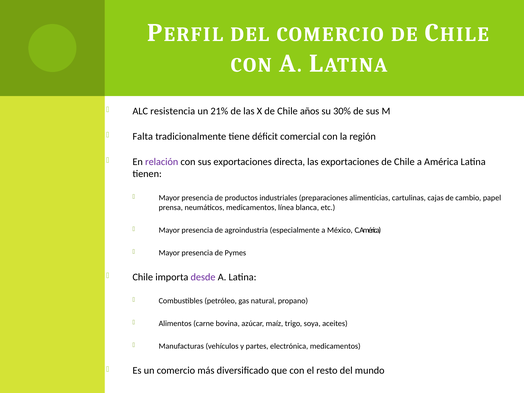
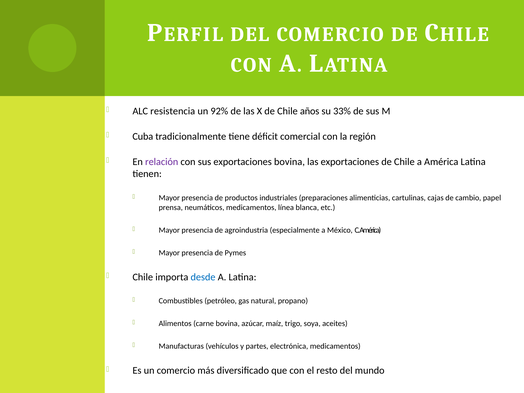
21%: 21% -> 92%
30%: 30% -> 33%
Falta: Falta -> Cuba
exportaciones directa: directa -> bovina
desde colour: purple -> blue
